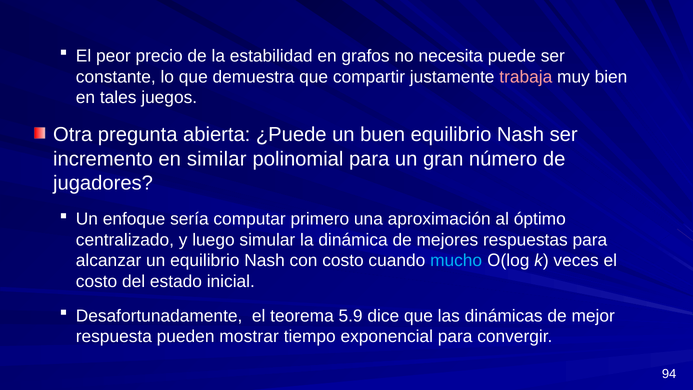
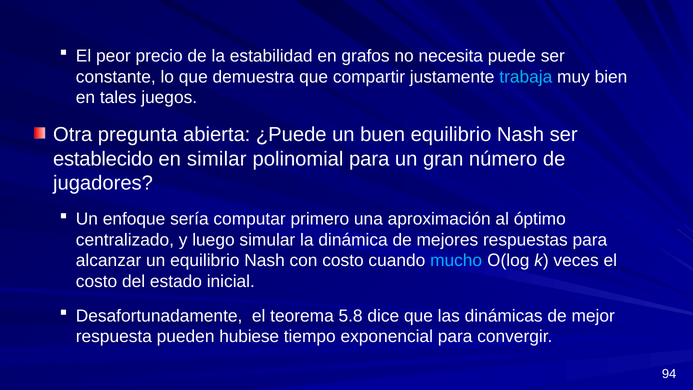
trabaja colour: pink -> light blue
incremento: incremento -> establecido
5.9: 5.9 -> 5.8
mostrar: mostrar -> hubiese
